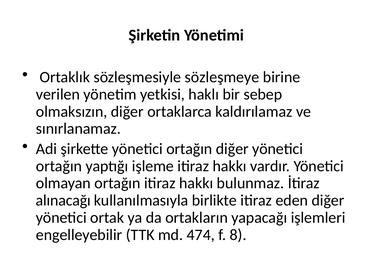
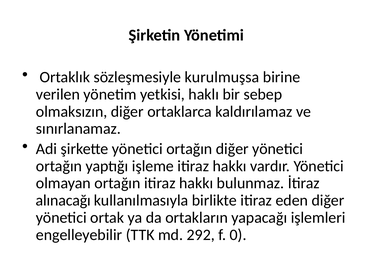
sözleşmeye: sözleşmeye -> kurulmuşsa
474: 474 -> 292
8: 8 -> 0
